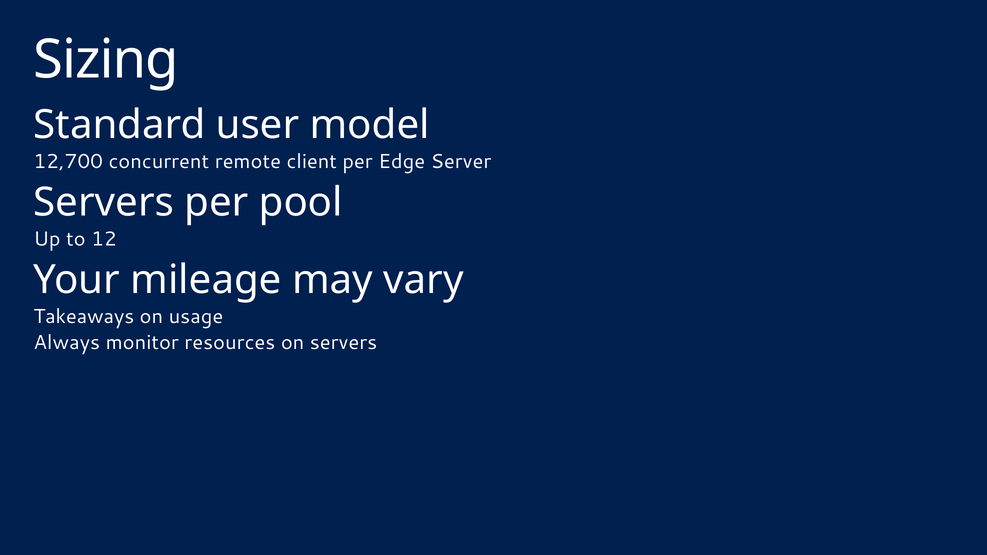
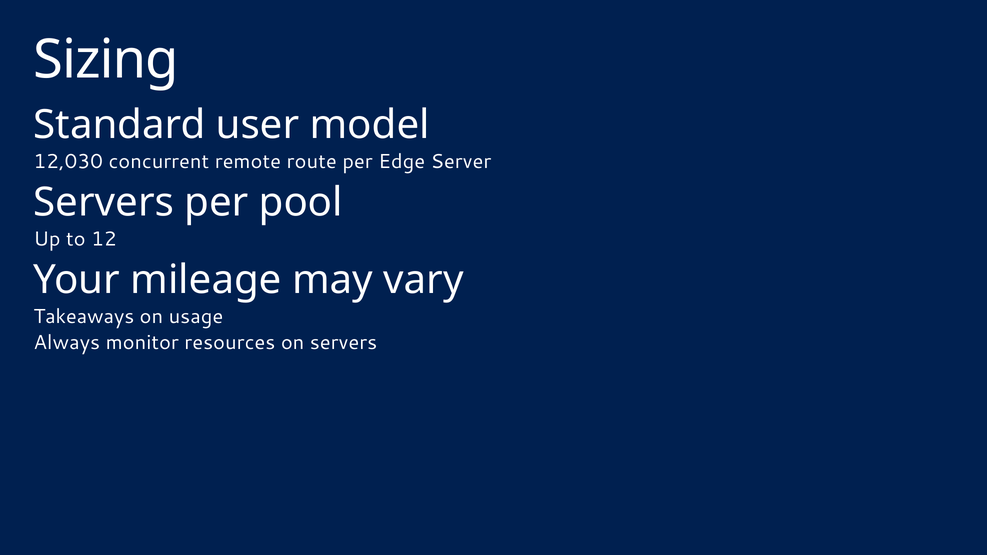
12,700: 12,700 -> 12,030
client: client -> route
